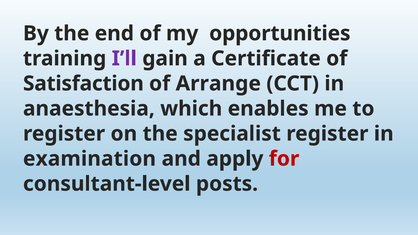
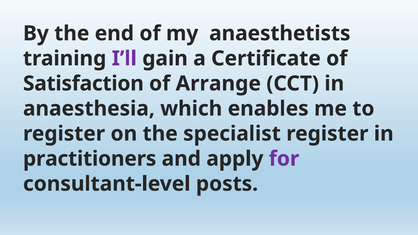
opportunities: opportunities -> anaesthetists
examination: examination -> practitioners
for colour: red -> purple
